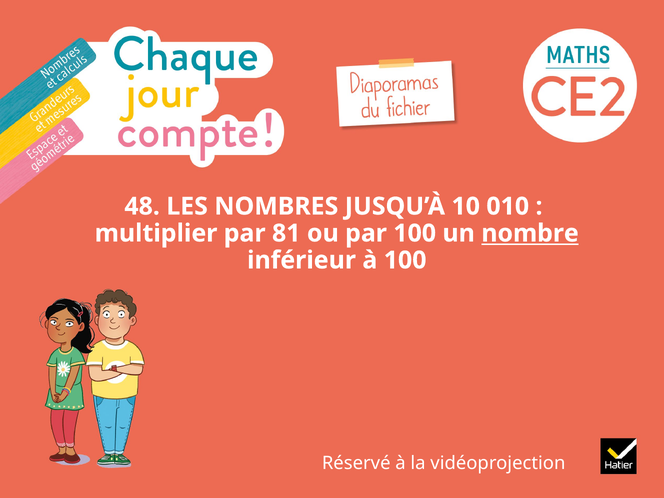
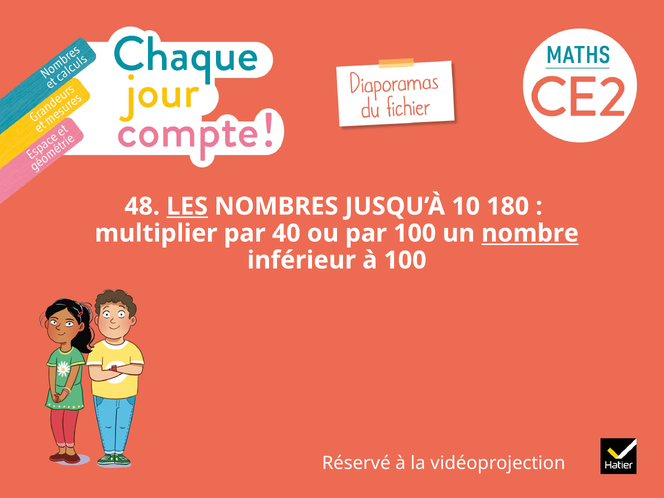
LES underline: none -> present
010: 010 -> 180
81: 81 -> 40
